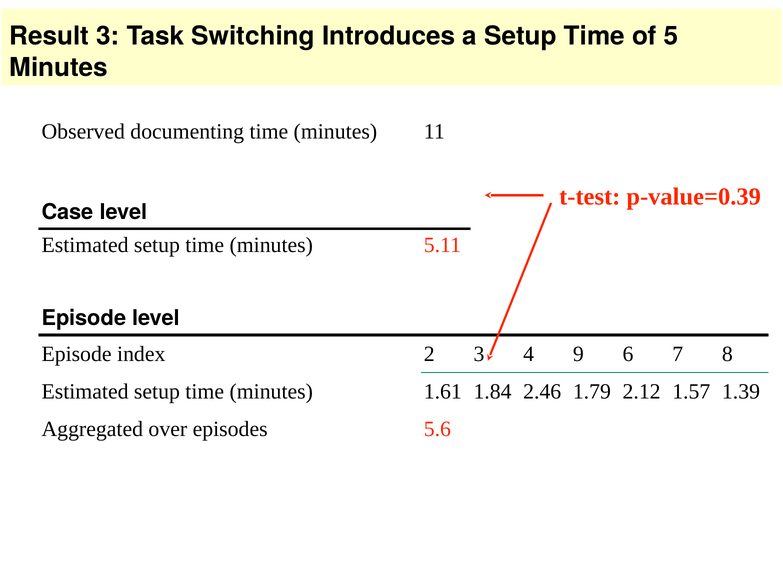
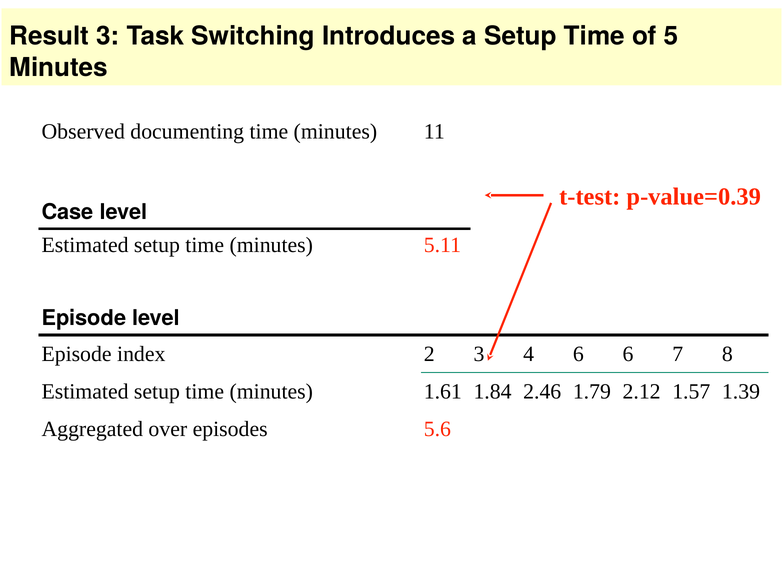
4 9: 9 -> 6
